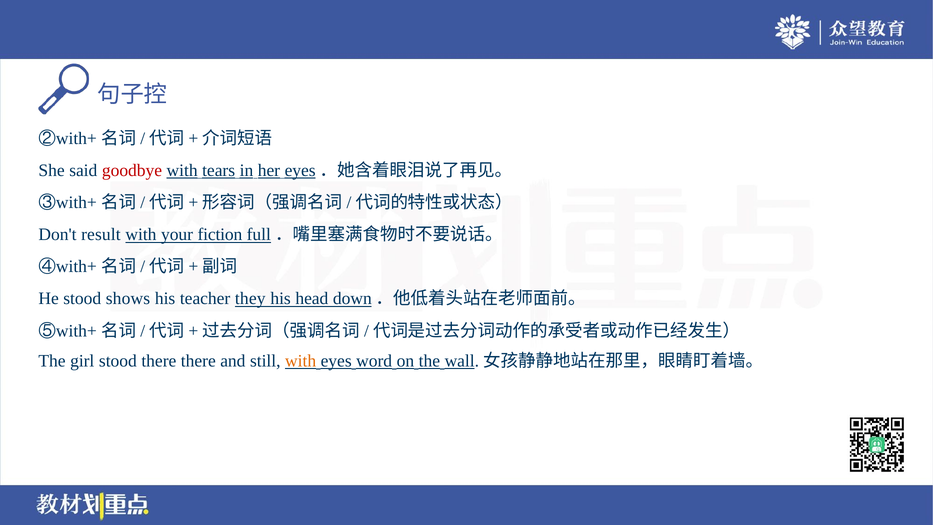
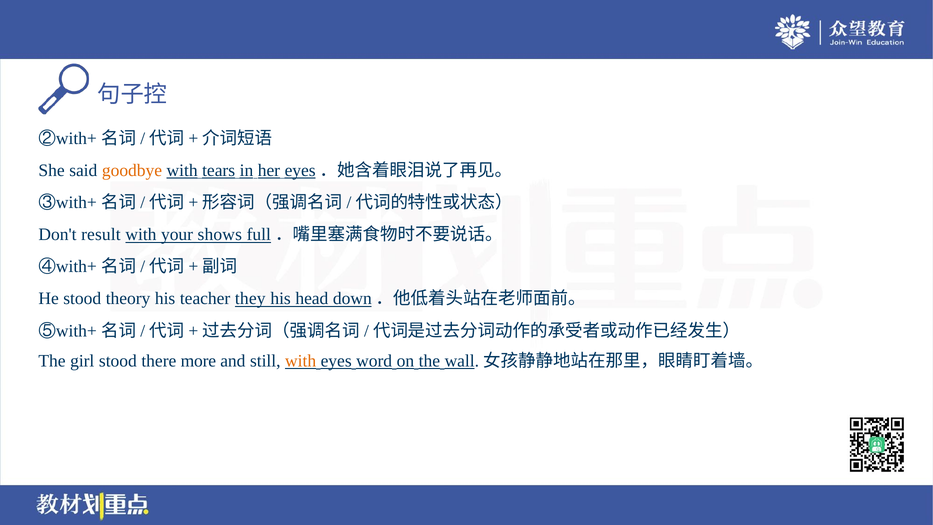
goodbye colour: red -> orange
fiction: fiction -> shows
shows: shows -> theory
there there: there -> more
